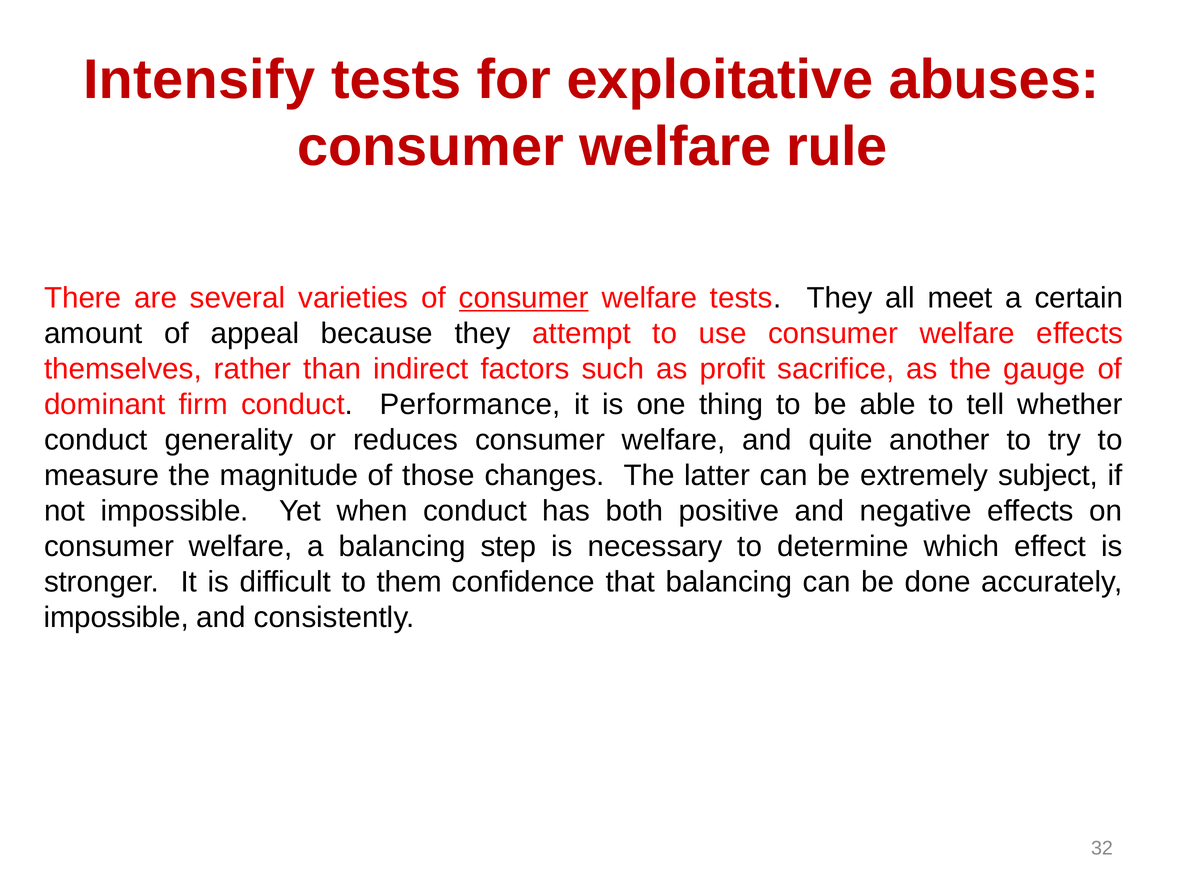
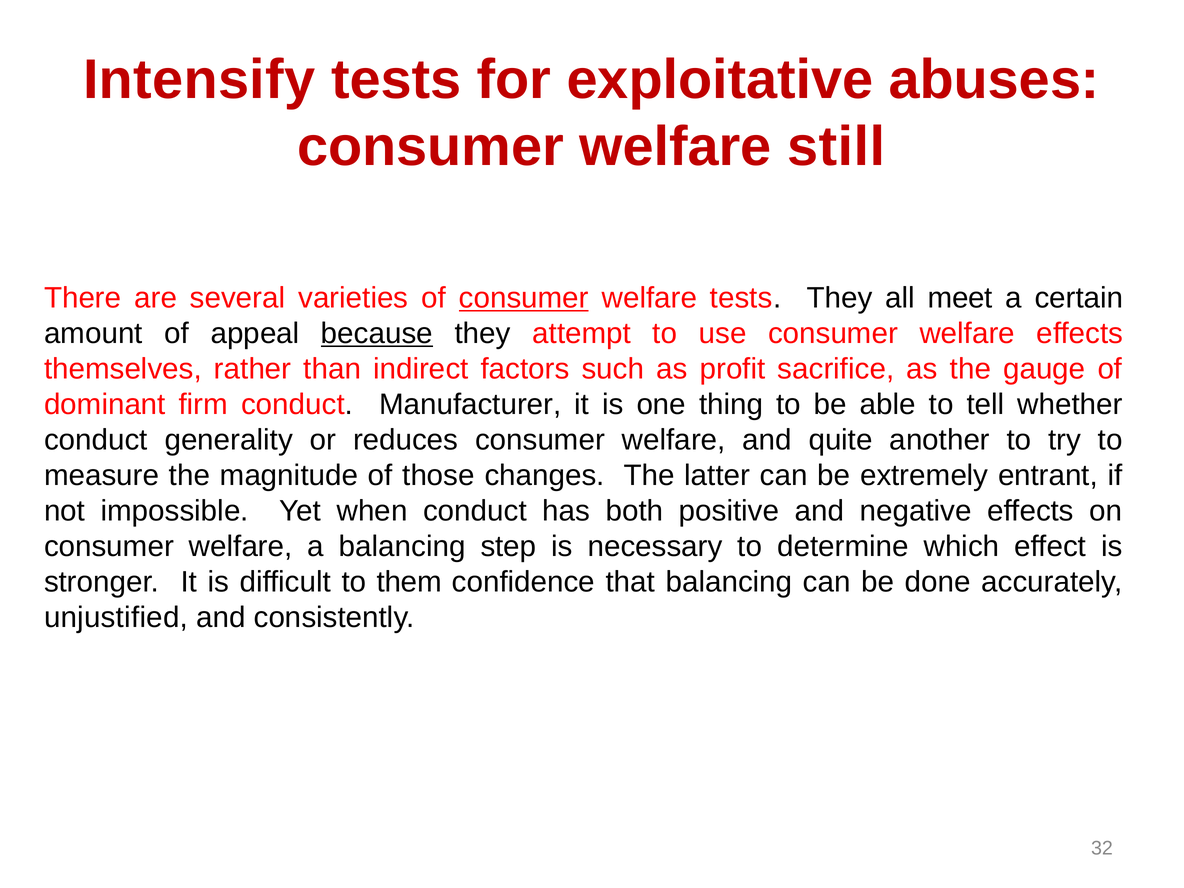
rule: rule -> still
because underline: none -> present
Performance: Performance -> Manufacturer
subject: subject -> entrant
impossible at (116, 618): impossible -> unjustified
